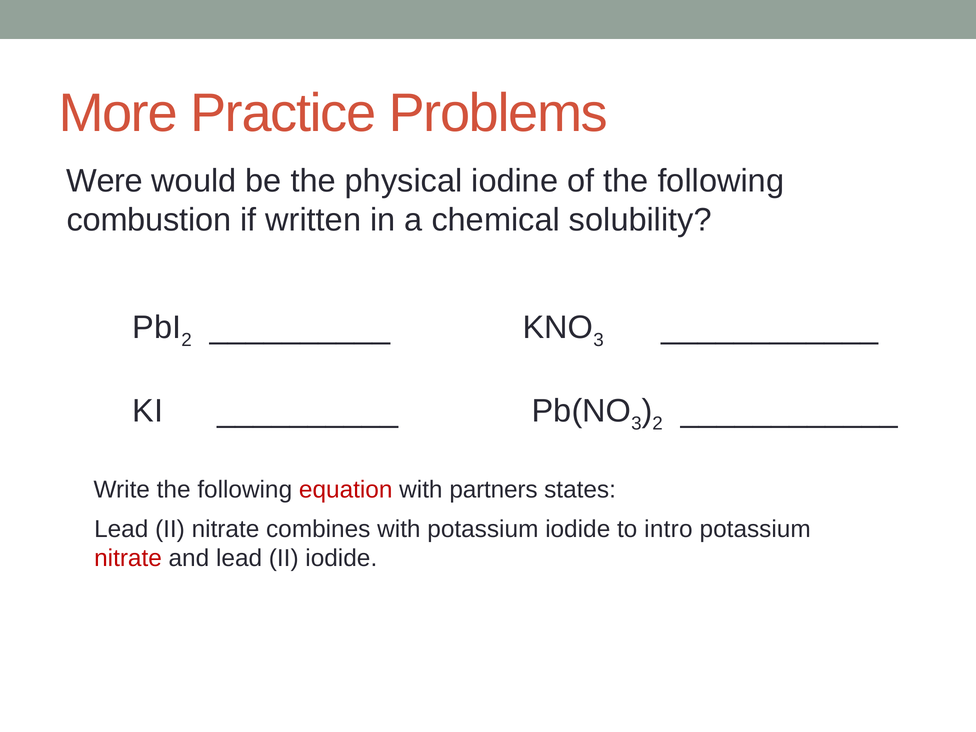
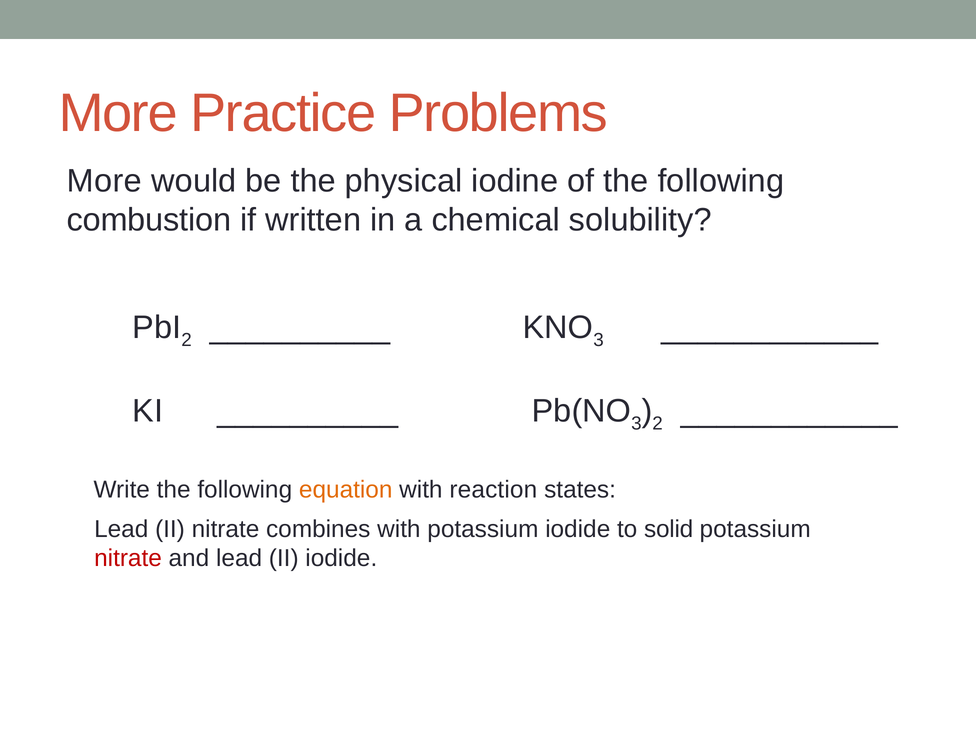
Were at (105, 181): Were -> More
equation colour: red -> orange
partners: partners -> reaction
intro: intro -> solid
